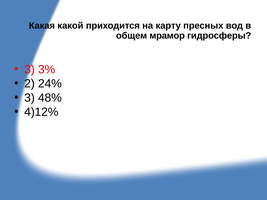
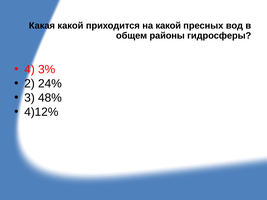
на карту: карту -> какой
мрамор: мрамор -> районы
3 at (30, 69): 3 -> 4
